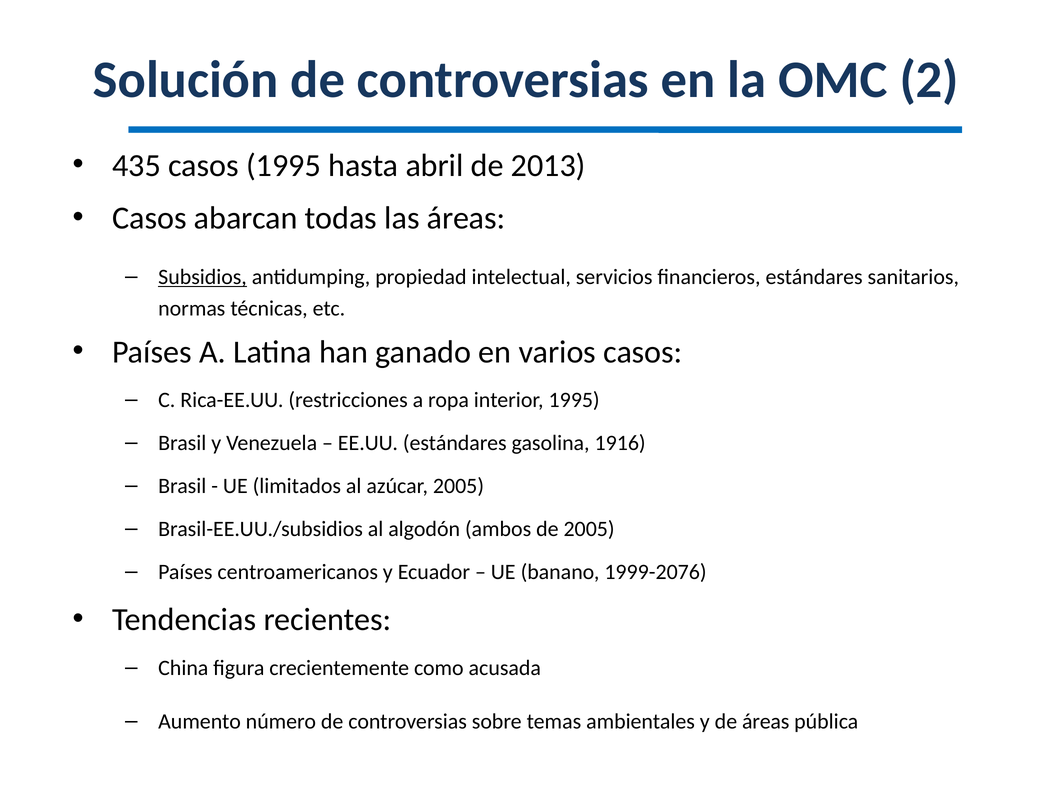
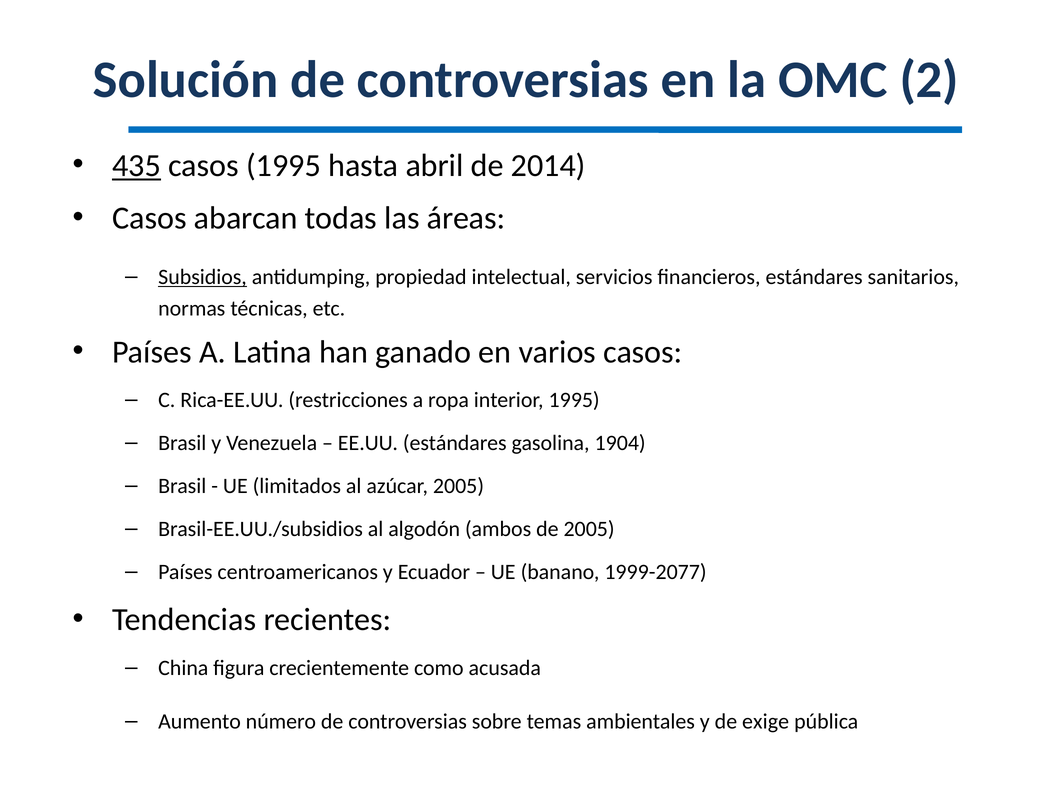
435 underline: none -> present
2013: 2013 -> 2014
1916: 1916 -> 1904
1999-2076: 1999-2076 -> 1999-2077
de áreas: áreas -> exige
